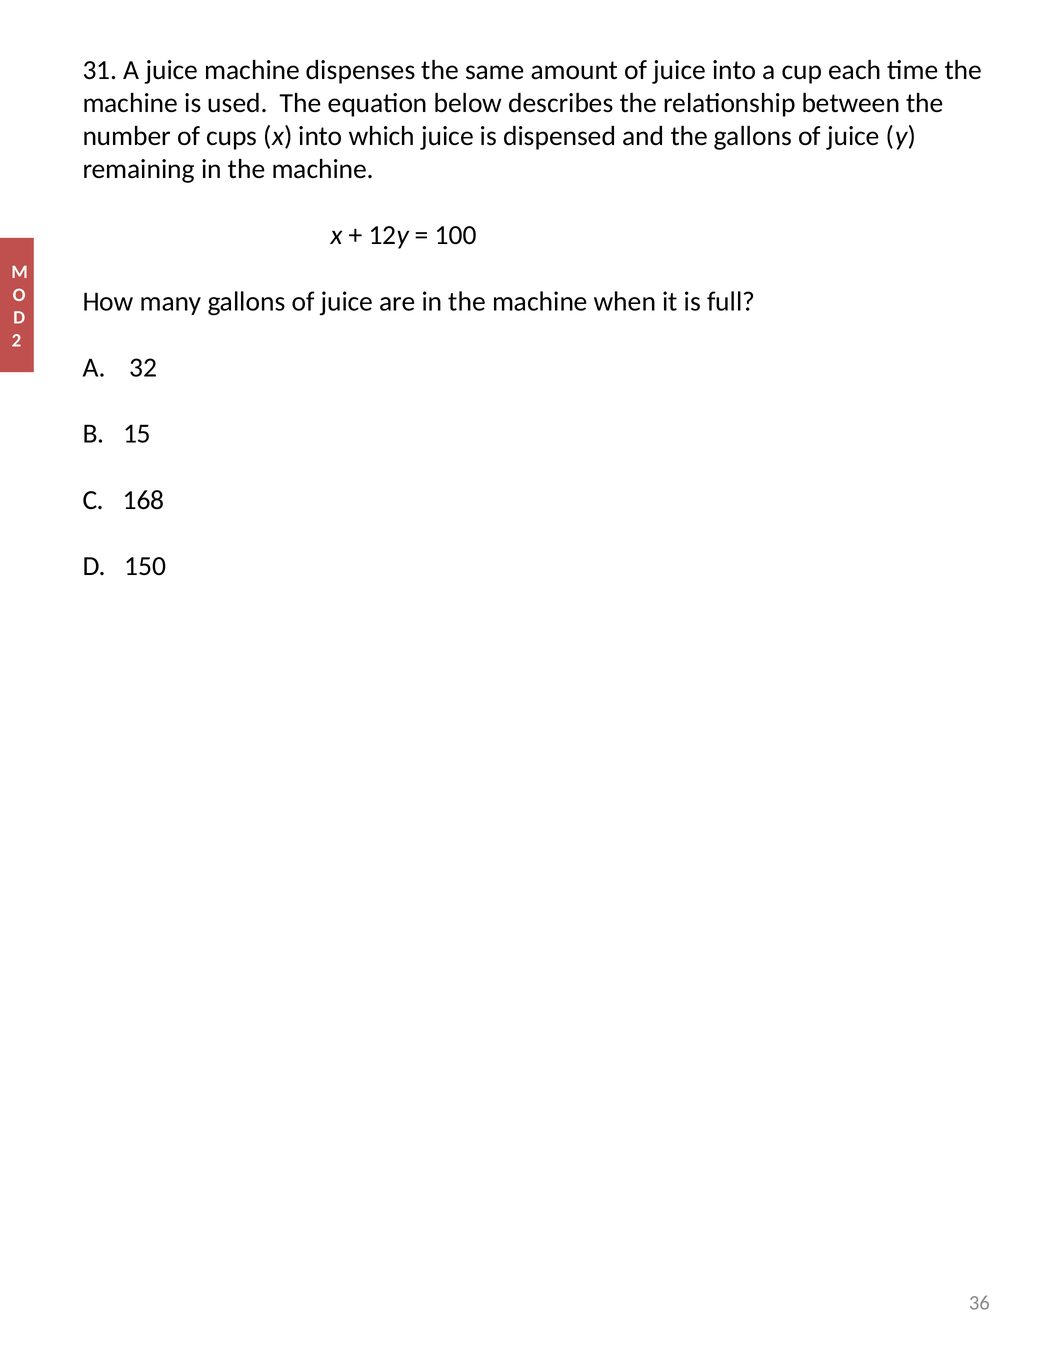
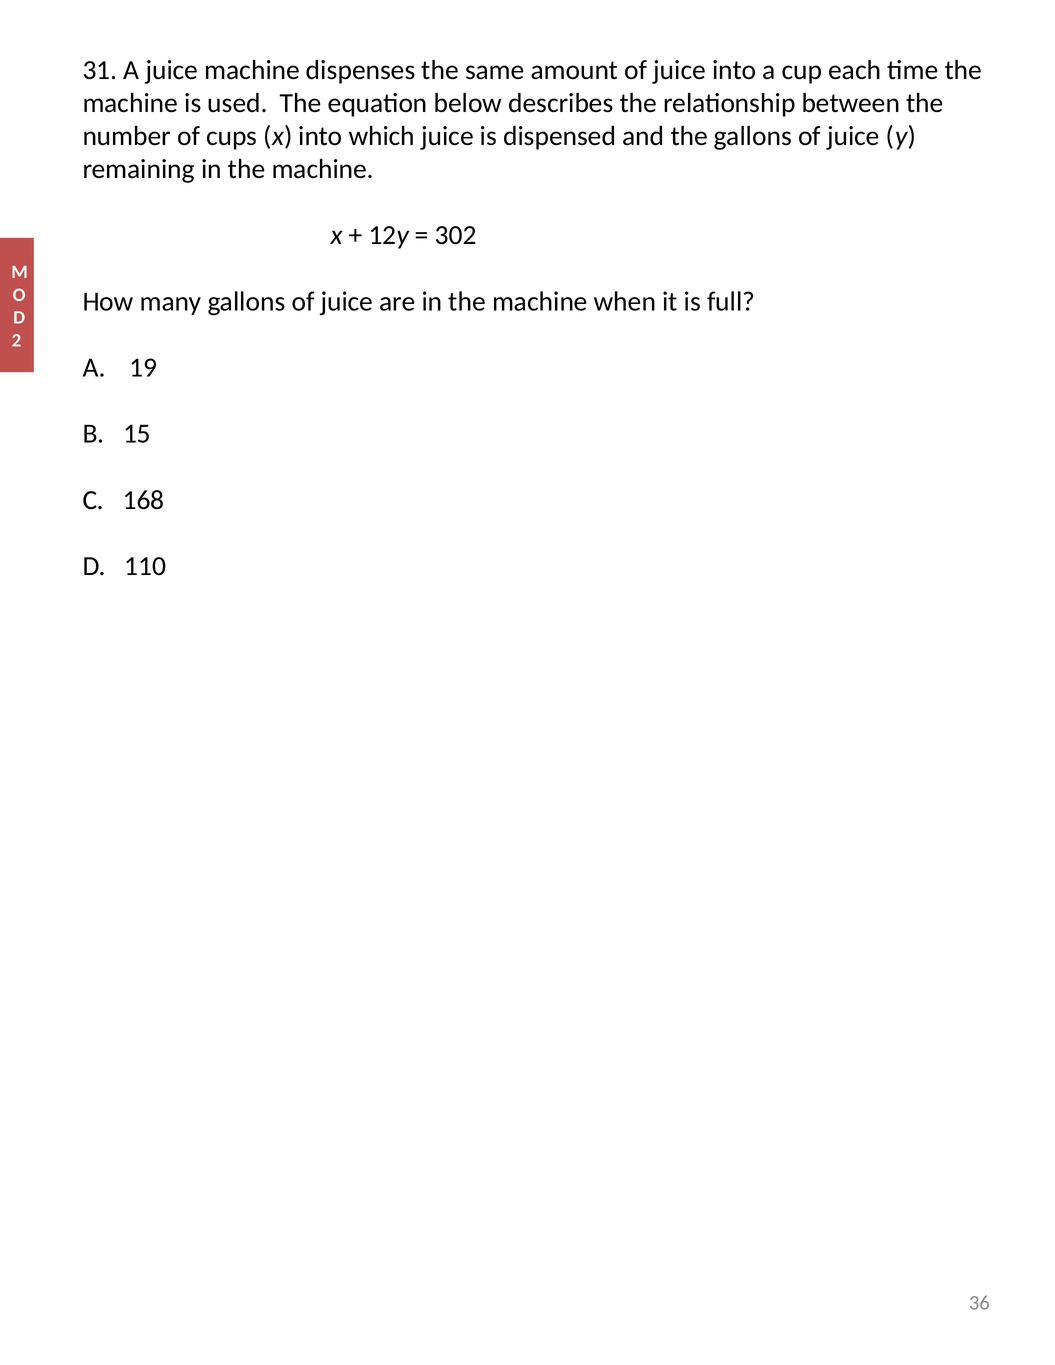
100: 100 -> 302
32: 32 -> 19
150: 150 -> 110
